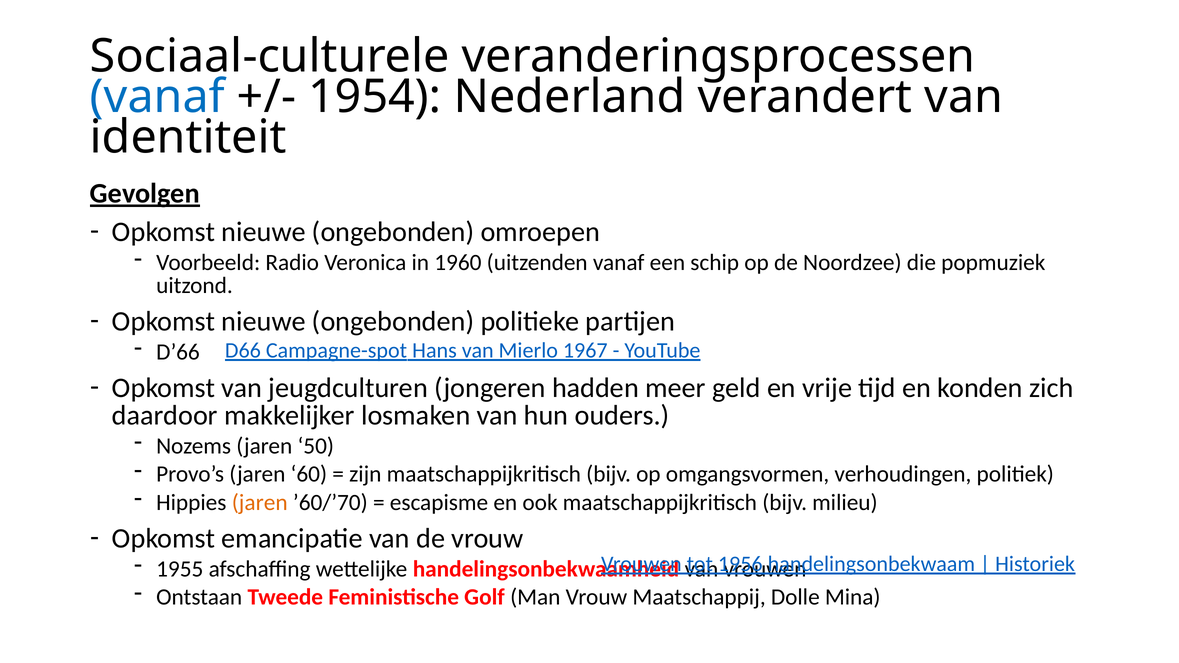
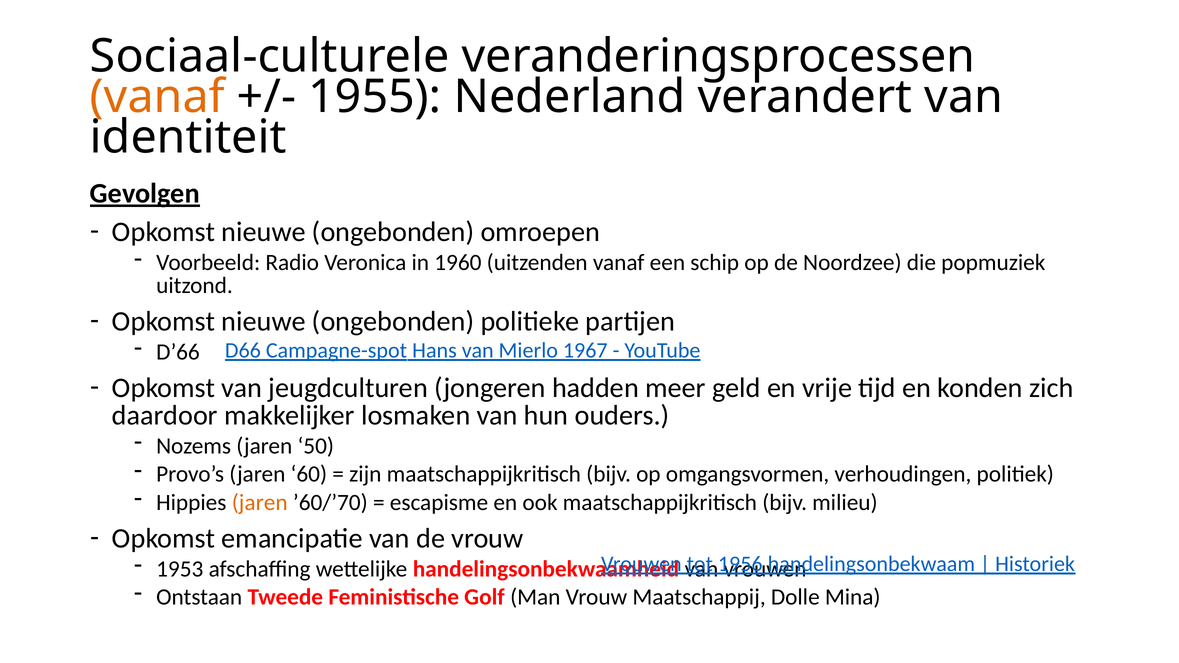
vanaf at (157, 97) colour: blue -> orange
1954: 1954 -> 1955
1955: 1955 -> 1953
